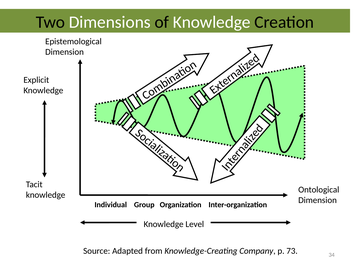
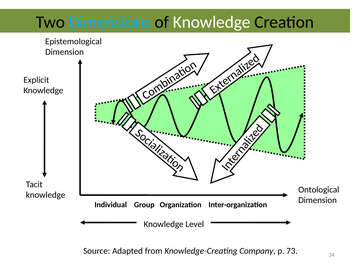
Dimensions colour: white -> light blue
